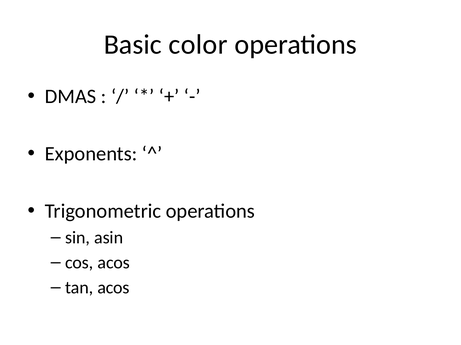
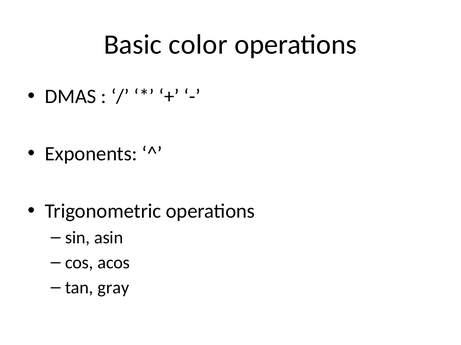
tan acos: acos -> gray
